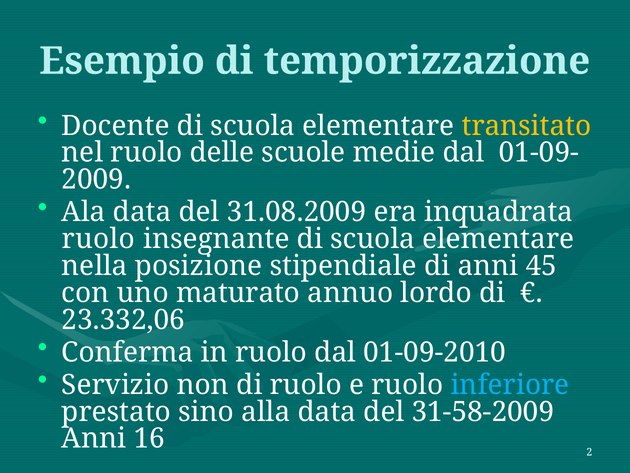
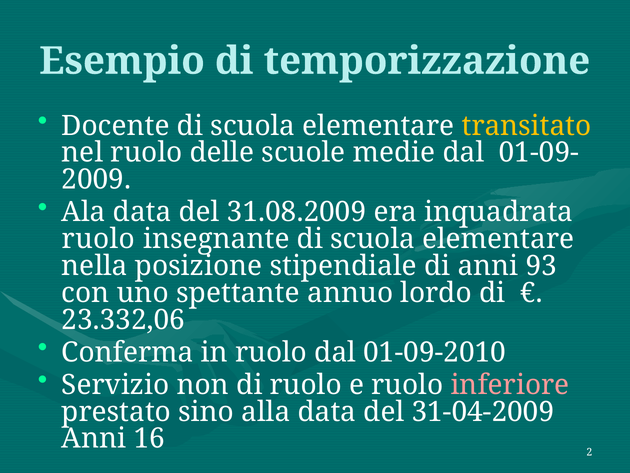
45: 45 -> 93
maturato: maturato -> spettante
inferiore colour: light blue -> pink
31-58-2009: 31-58-2009 -> 31-04-2009
